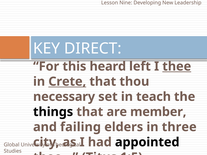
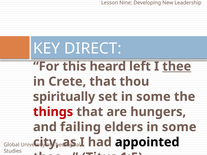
Crete underline: present -> none
necessary: necessary -> spiritually
set in teach: teach -> some
things colour: black -> red
member: member -> hungers
elders in three: three -> some
